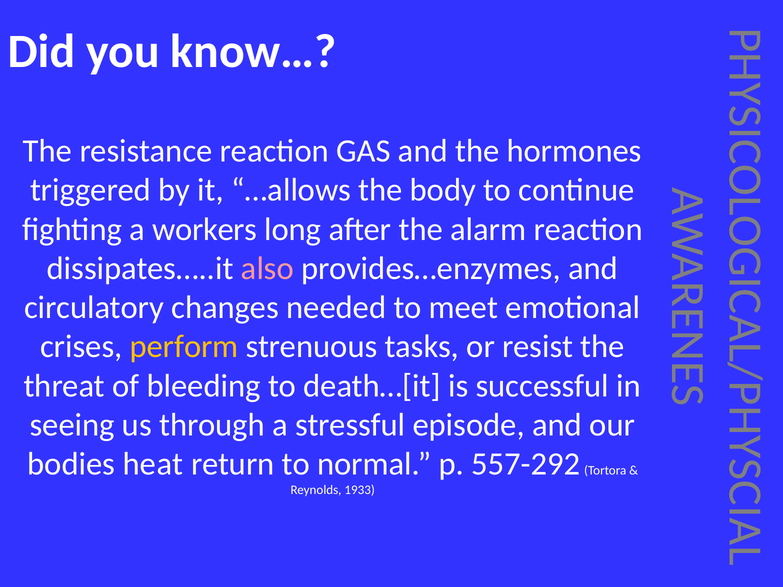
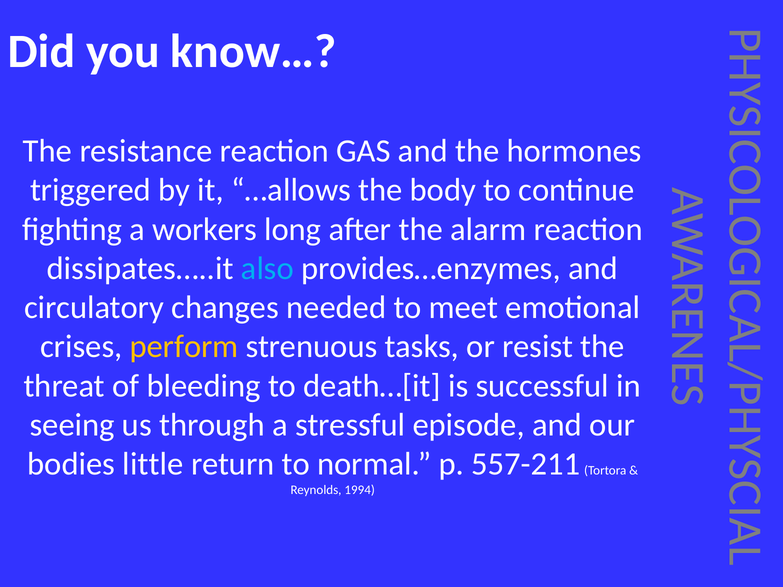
also colour: pink -> light blue
heat: heat -> little
557-292: 557-292 -> 557-211
1933: 1933 -> 1994
